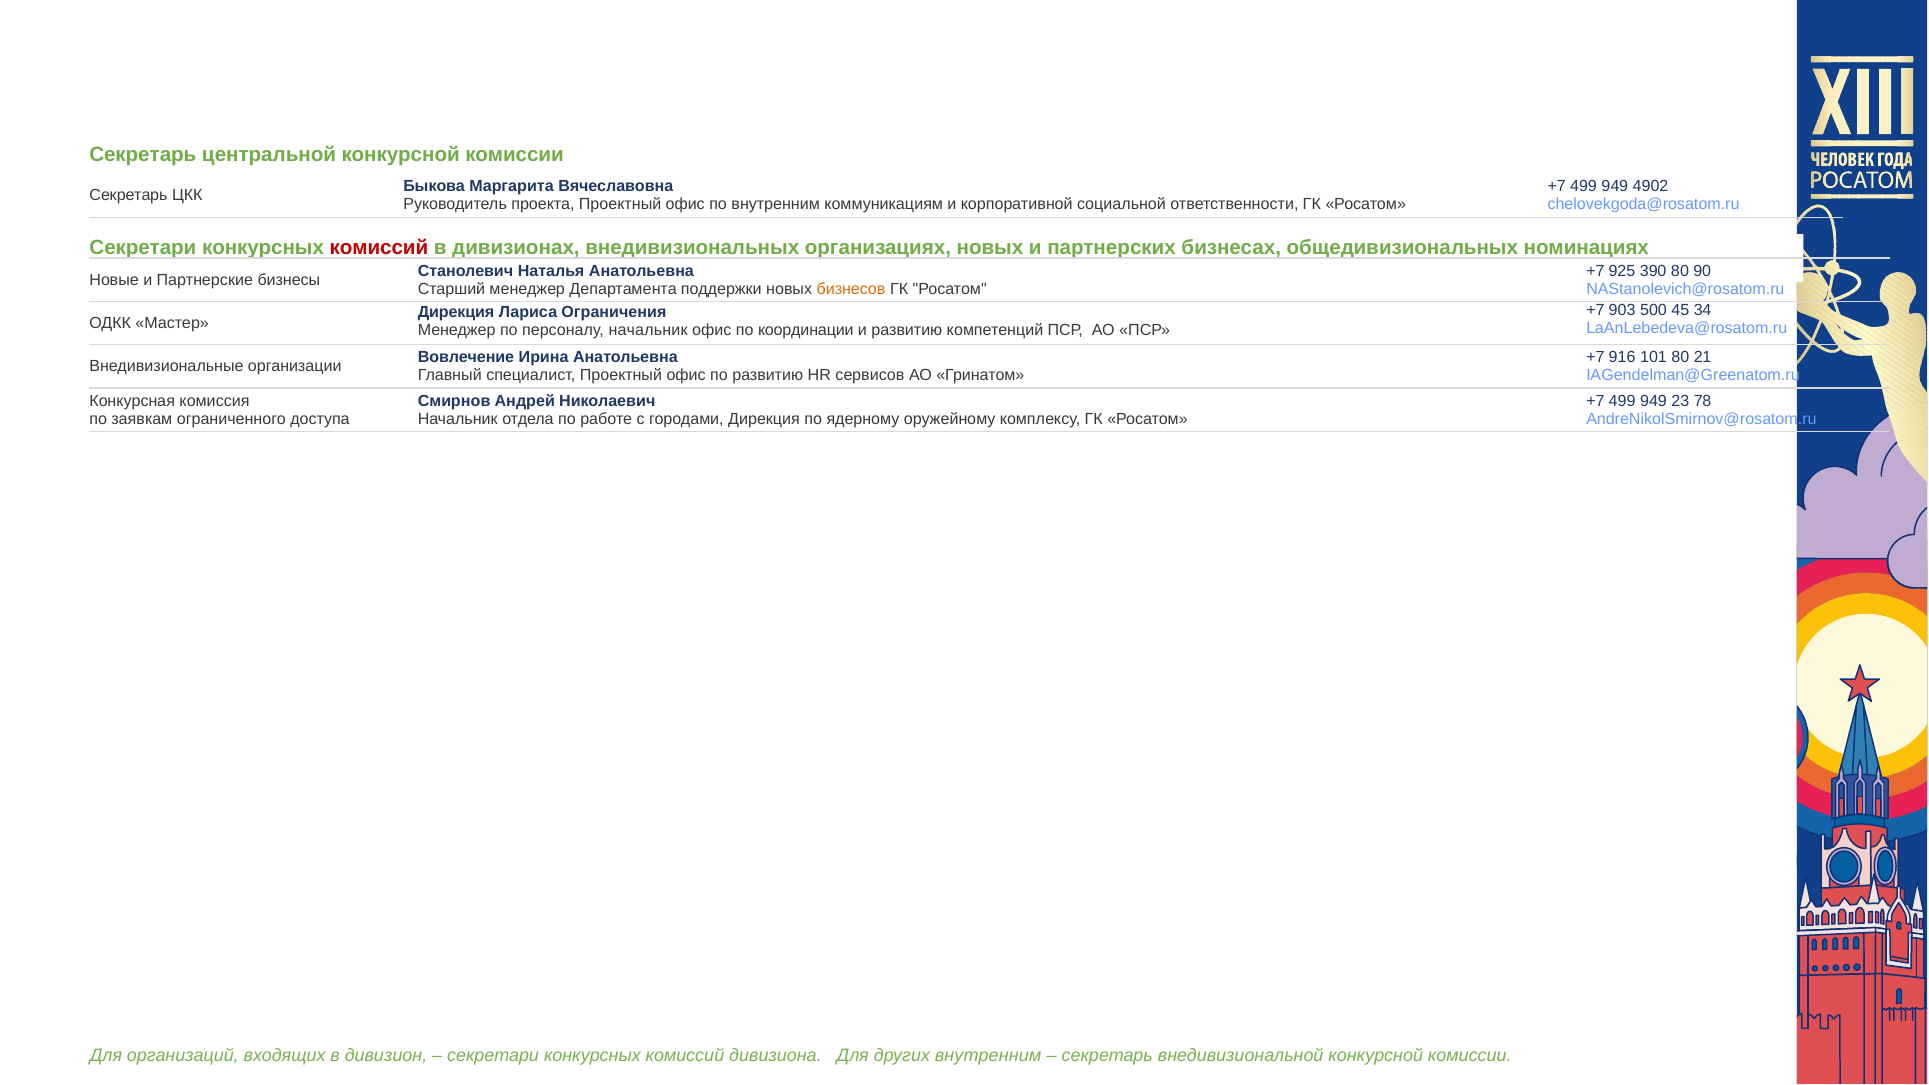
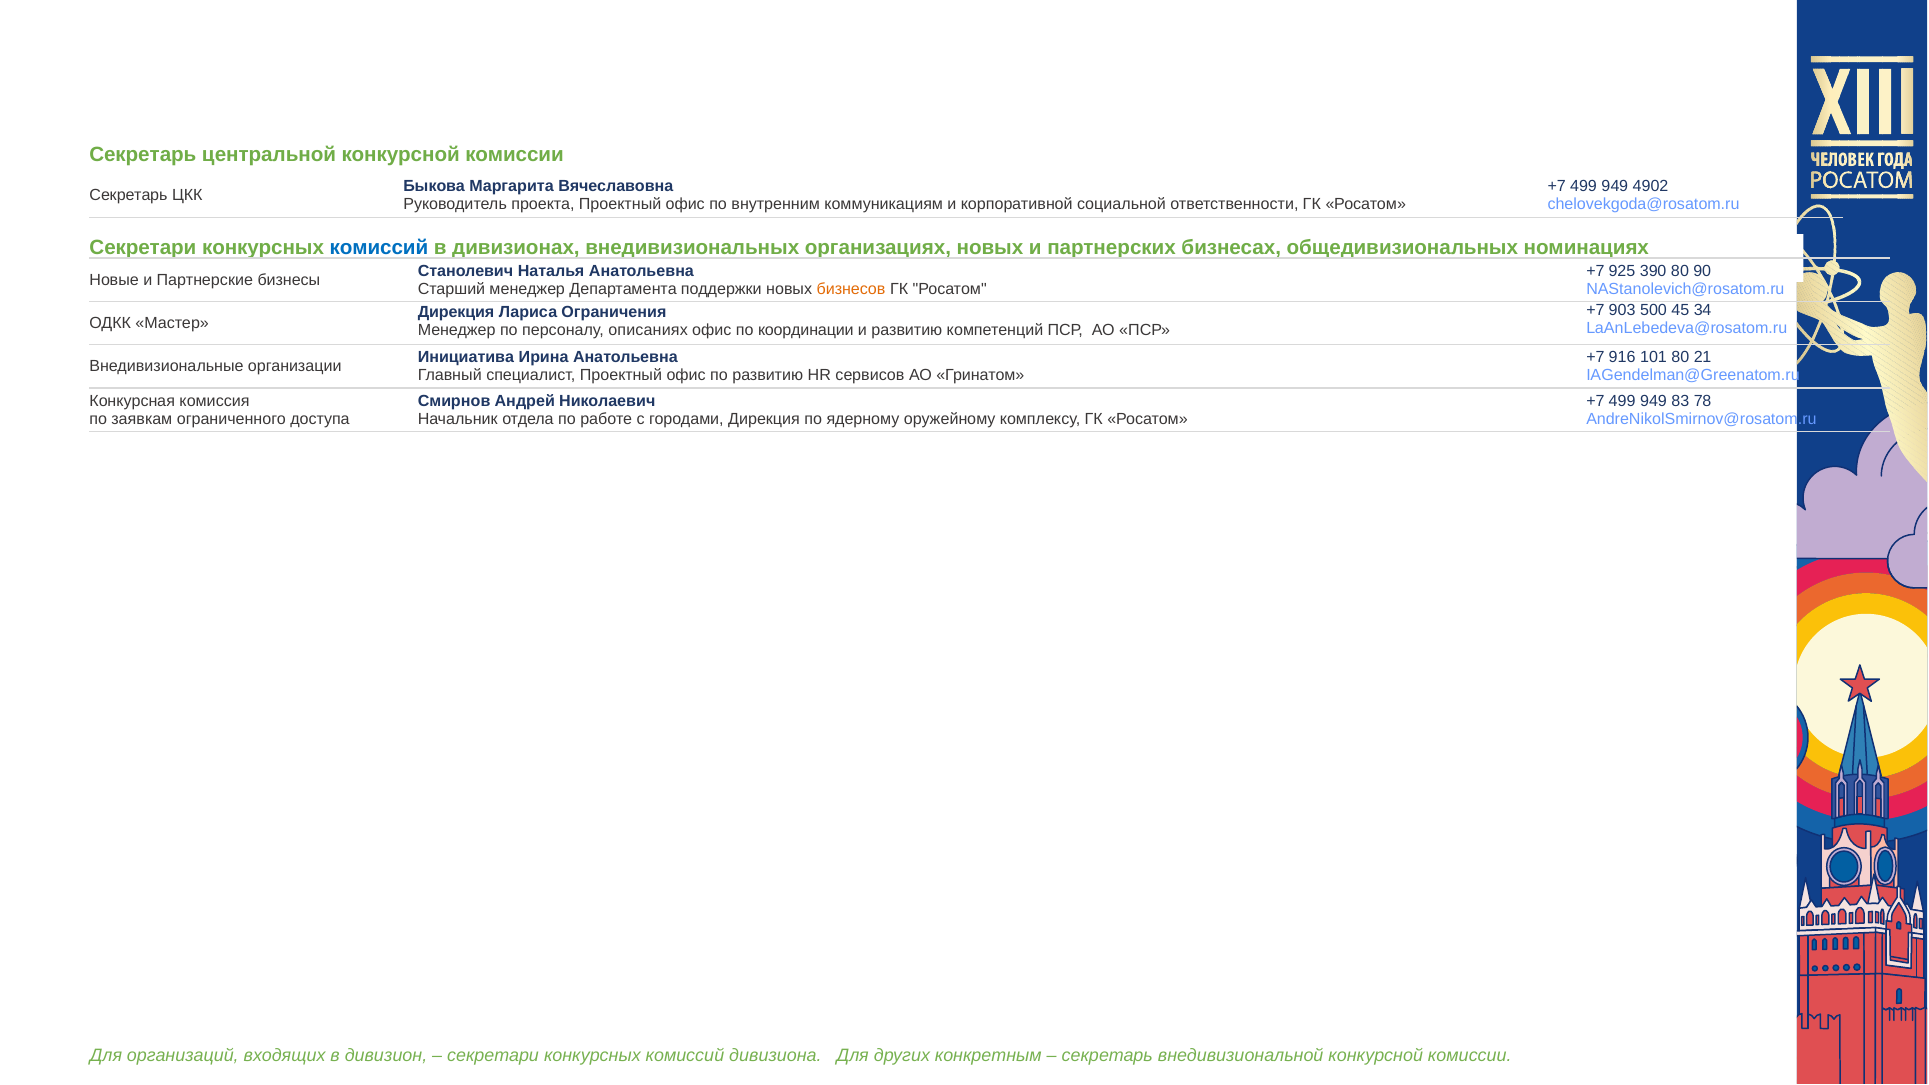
комиссий at (379, 248) colour: red -> blue
персоналу начальник: начальник -> описаниях
Вовлечение: Вовлечение -> Инициатива
23: 23 -> 83
других внутренним: внутренним -> конкретным
